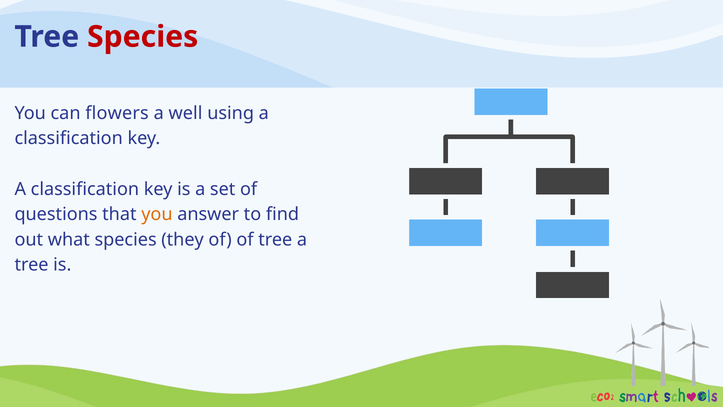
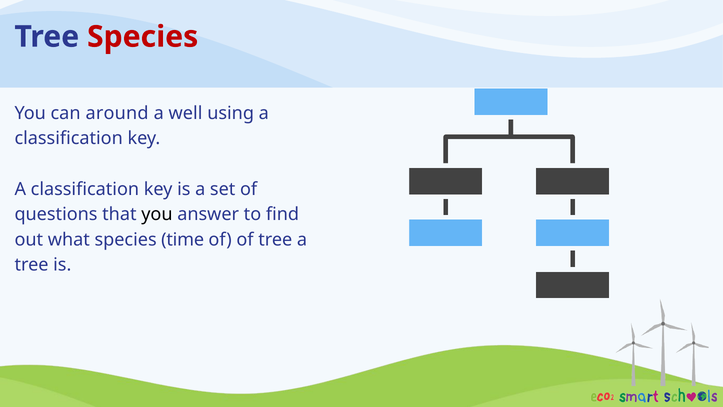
flowers: flowers -> around
you at (157, 214) colour: orange -> black
they: they -> time
